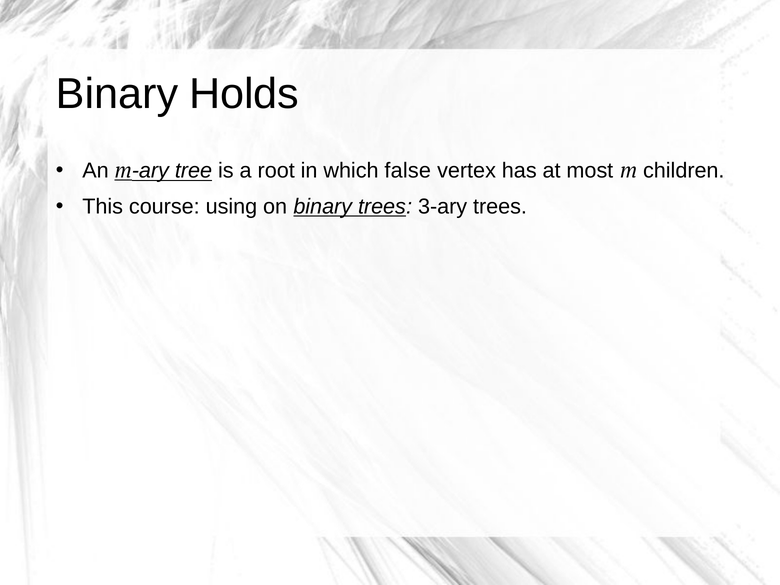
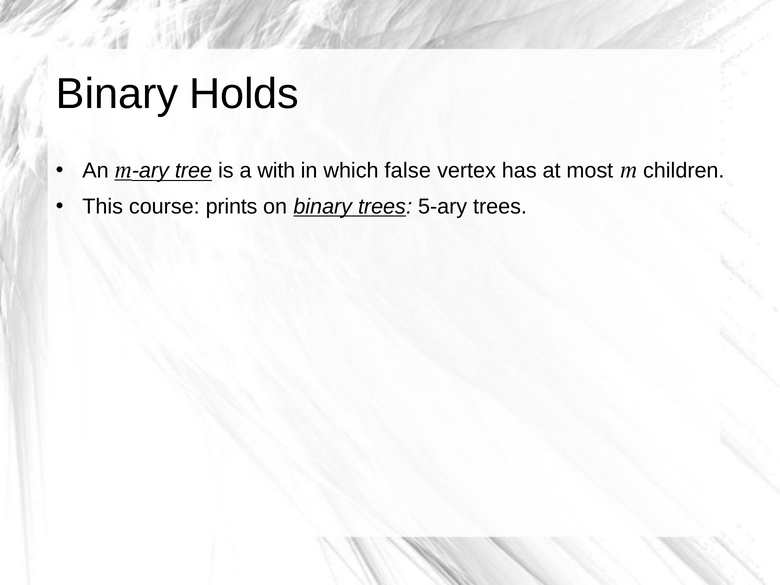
root: root -> with
using: using -> prints
3-ary: 3-ary -> 5-ary
